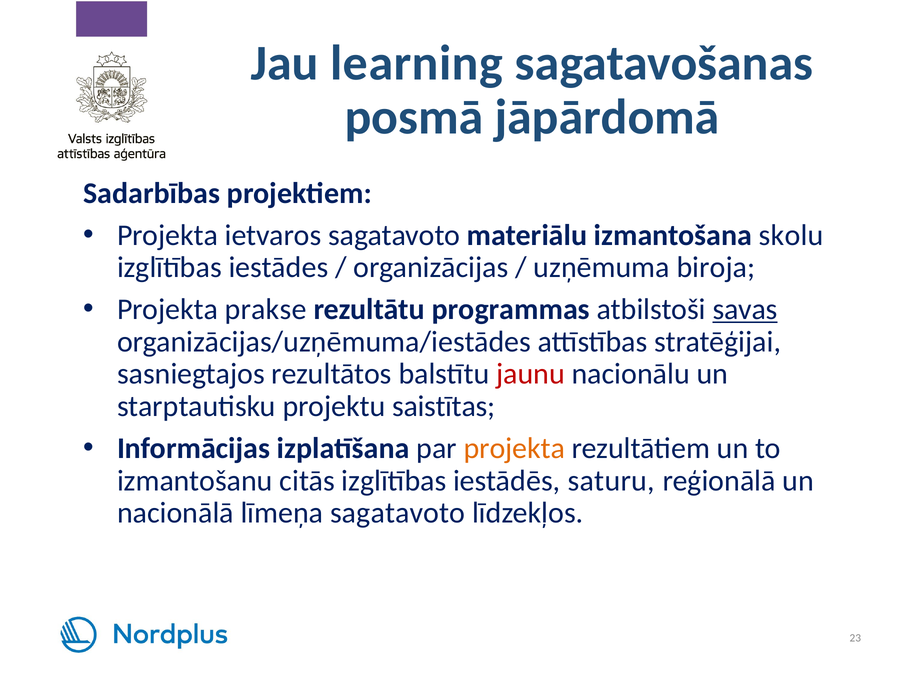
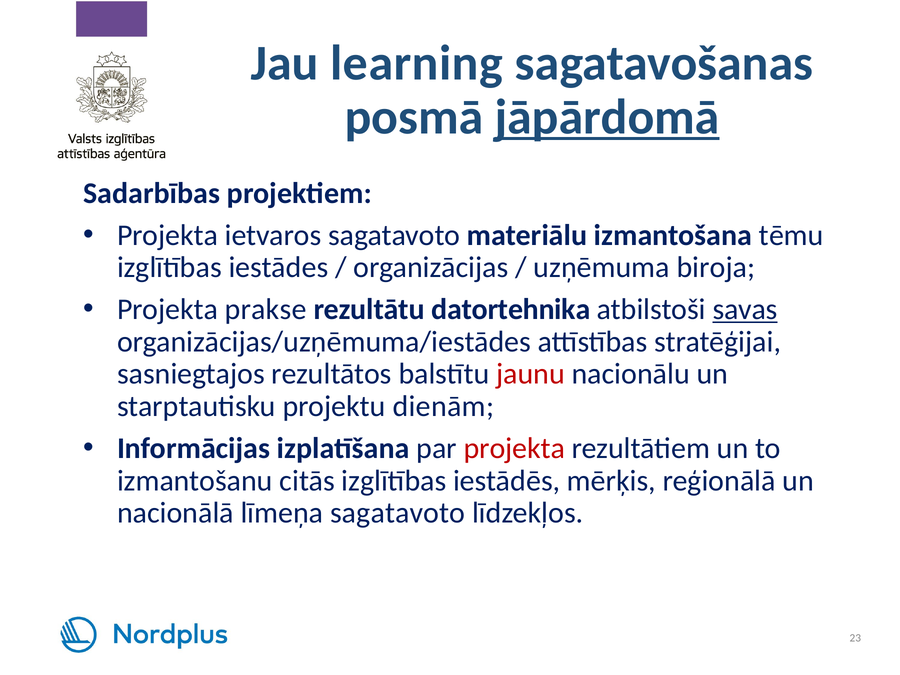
jāpārdomā underline: none -> present
skolu: skolu -> tēmu
programmas: programmas -> datortehnika
saistītas: saistītas -> dienām
projekta at (514, 448) colour: orange -> red
saturu: saturu -> mērķis
